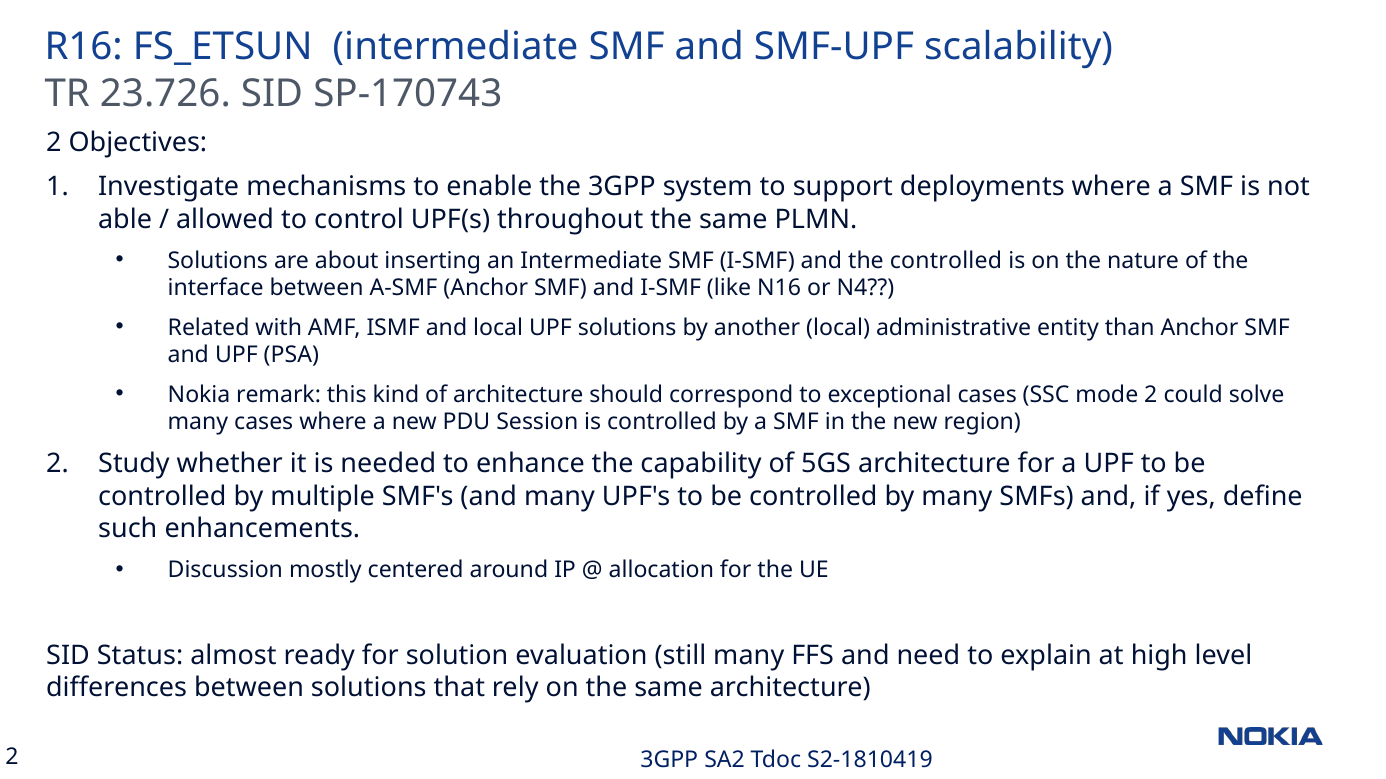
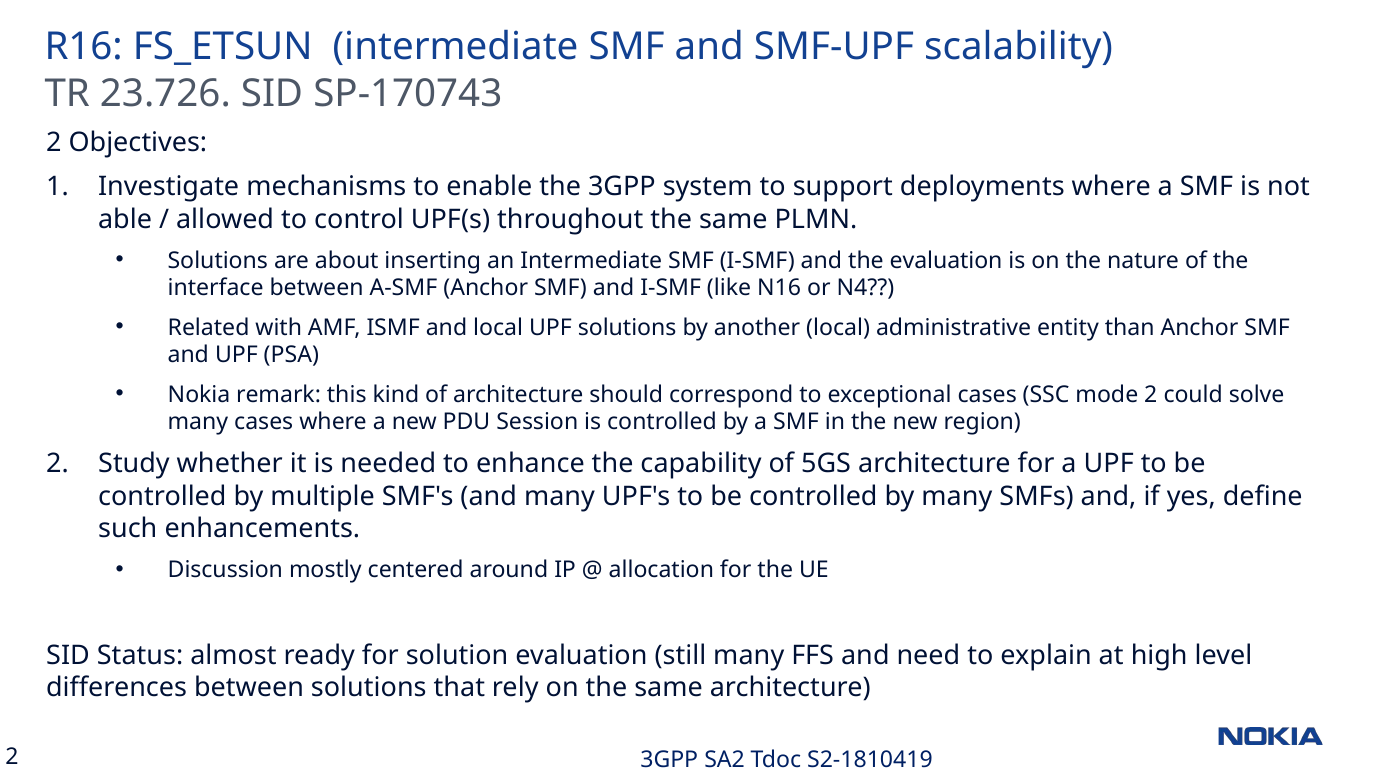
the controlled: controlled -> evaluation
